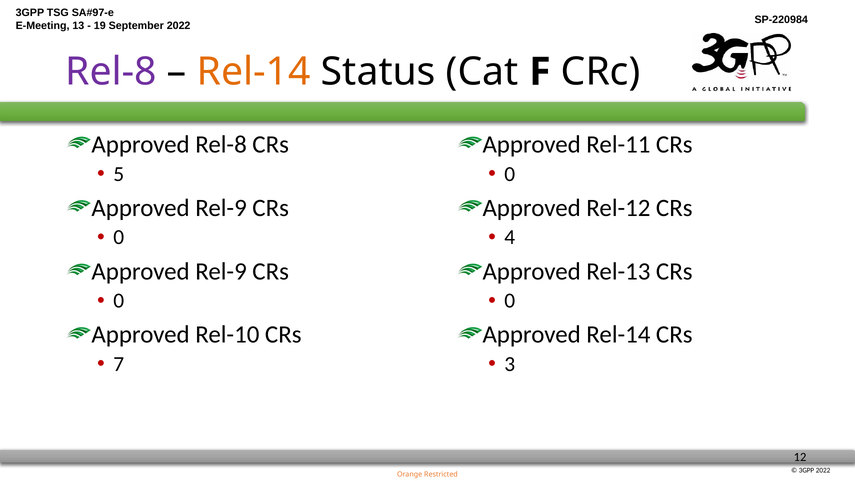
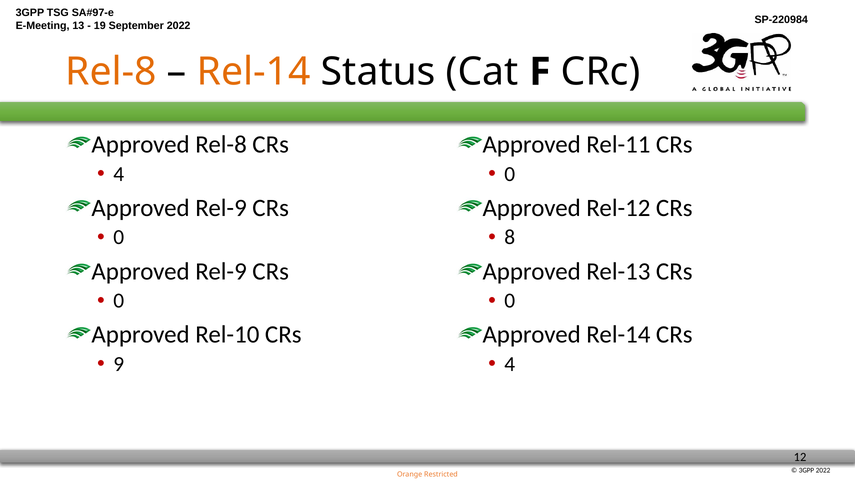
Rel-8 at (111, 72) colour: purple -> orange
5 at (119, 174): 5 -> 4
4: 4 -> 8
7: 7 -> 9
3 at (510, 364): 3 -> 4
